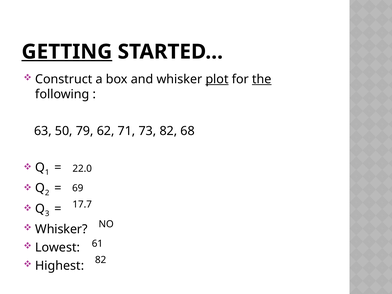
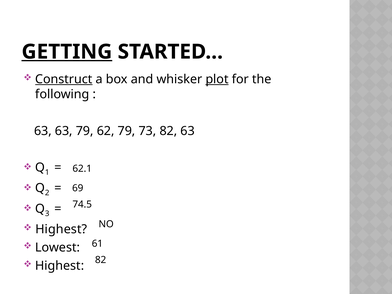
Construct underline: none -> present
the underline: present -> none
63 50: 50 -> 63
62 71: 71 -> 79
82 68: 68 -> 63
22.0: 22.0 -> 62.1
17.7: 17.7 -> 74.5
Whisker at (61, 229): Whisker -> Highest
